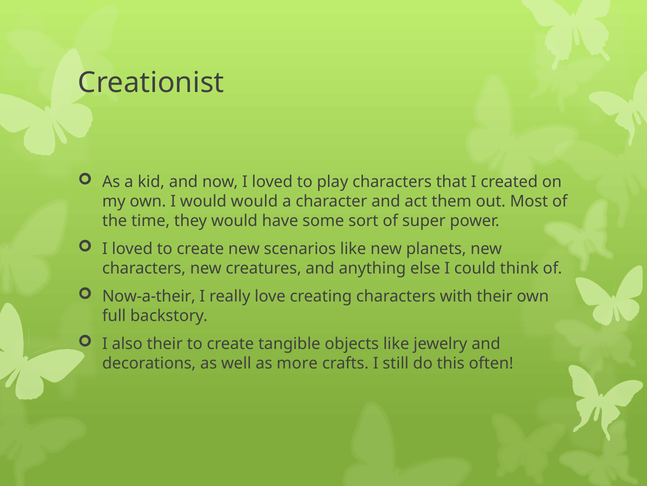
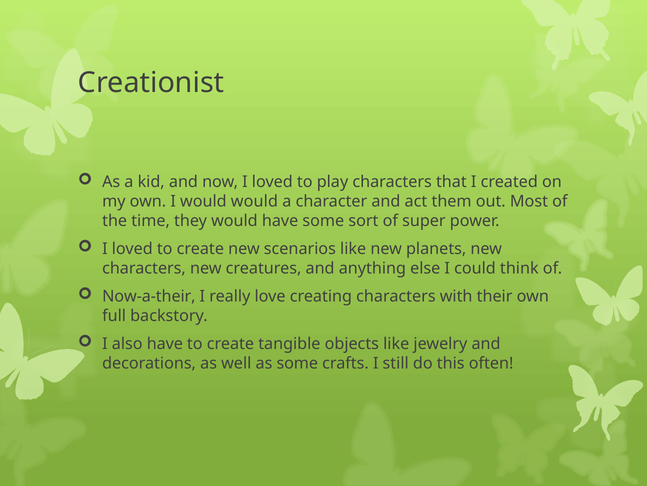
also their: their -> have
as more: more -> some
